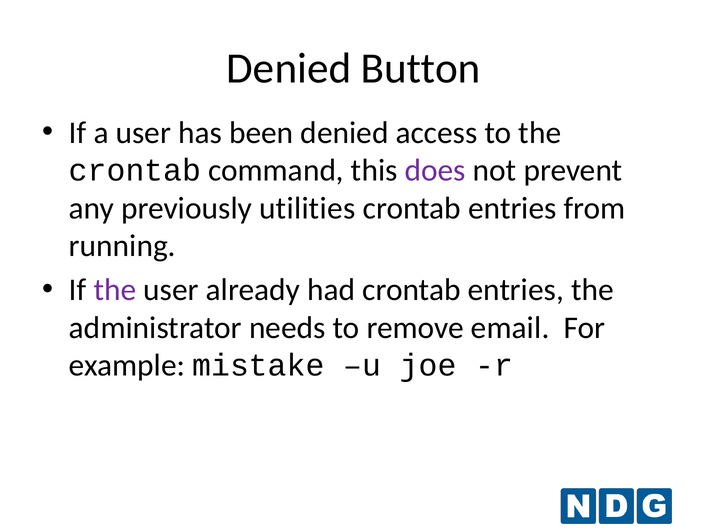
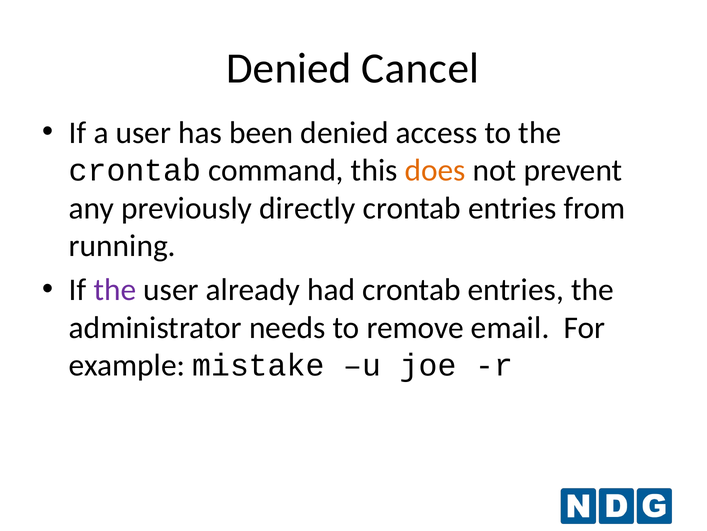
Button: Button -> Cancel
does colour: purple -> orange
utilities: utilities -> directly
